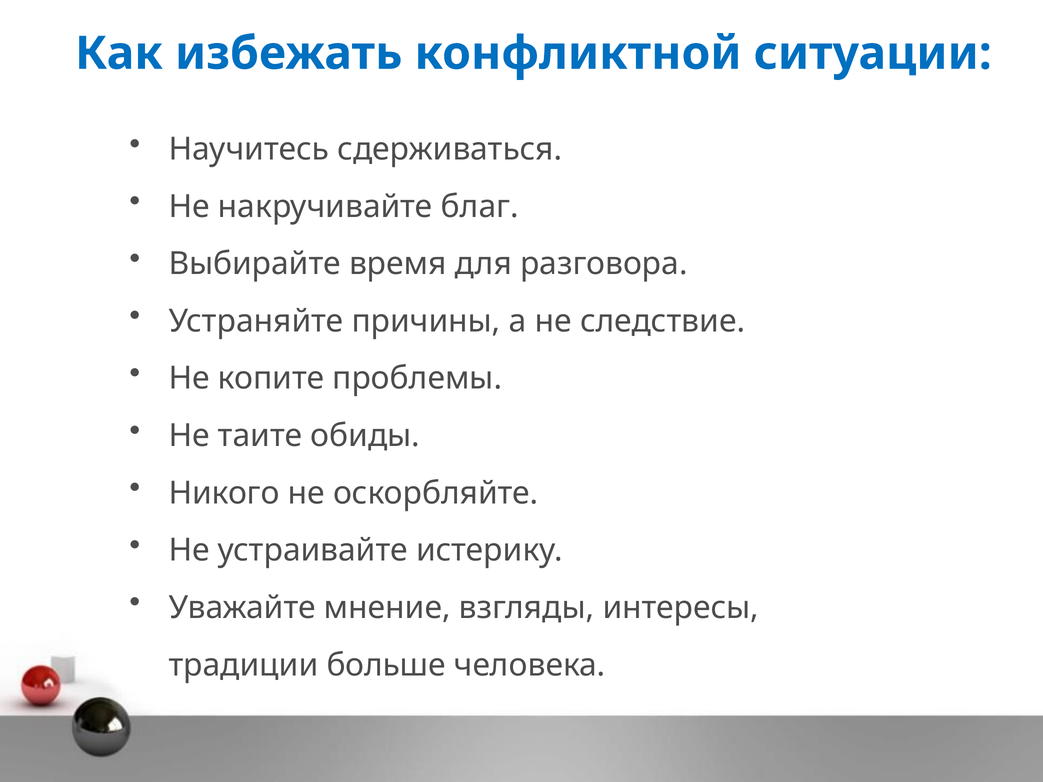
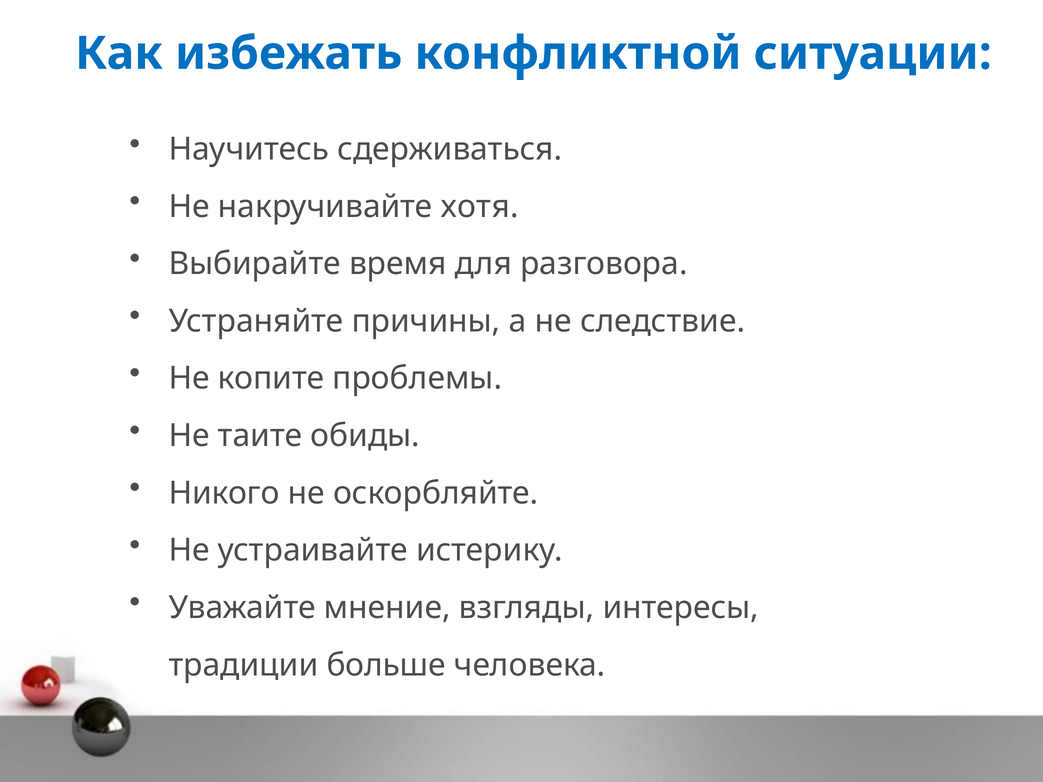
благ: благ -> хотя
